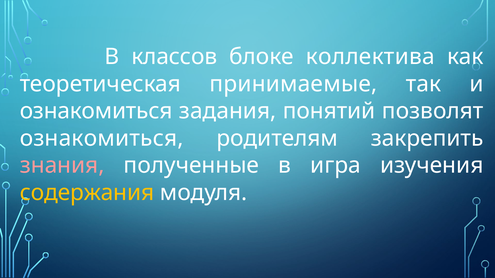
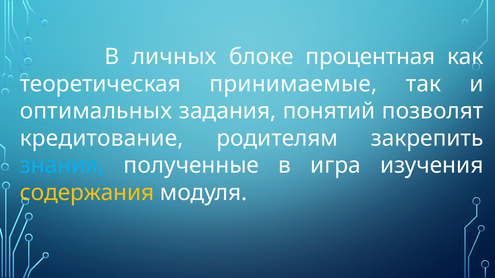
классов: классов -> личных
коллектива: коллектива -> процентная
ознакомиться at (96, 111): ознакомиться -> оптимальных
ознакомиться at (102, 139): ознакомиться -> кредитование
знания colour: pink -> light blue
